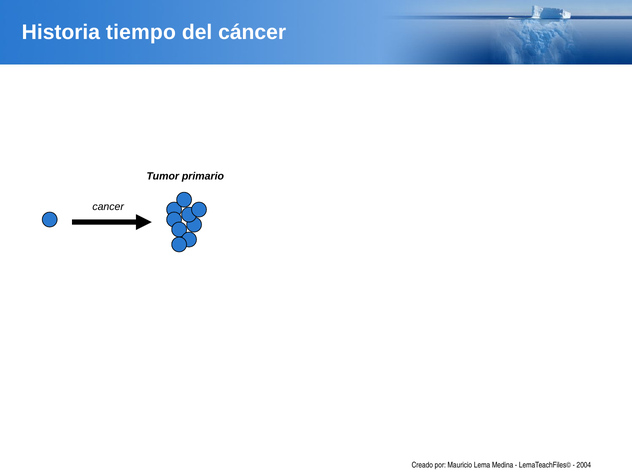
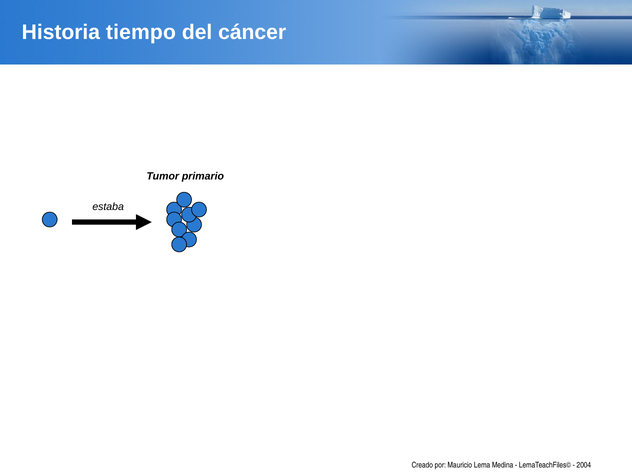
cancer: cancer -> estaba
